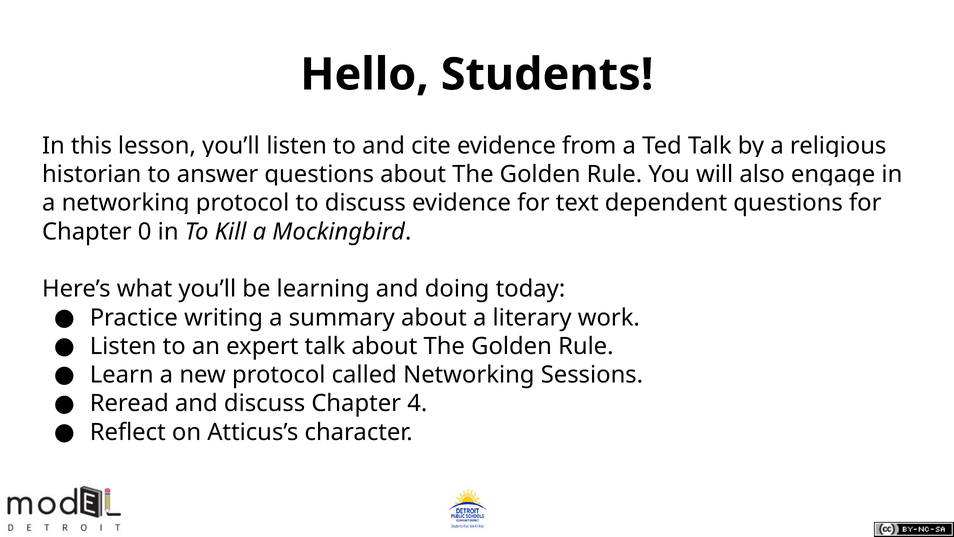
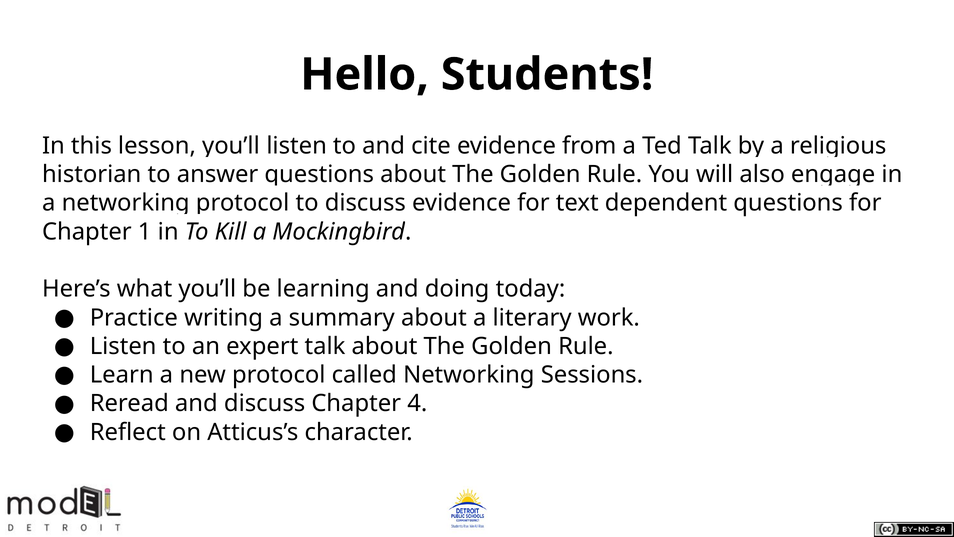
0: 0 -> 1
